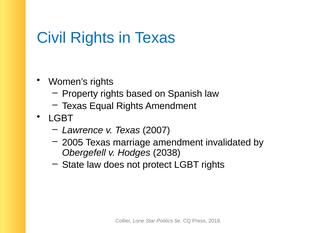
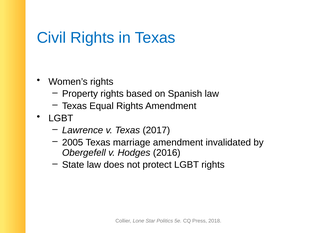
2007: 2007 -> 2017
2038: 2038 -> 2016
